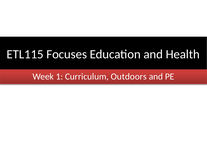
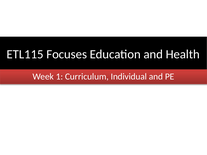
Outdoors: Outdoors -> Individual
